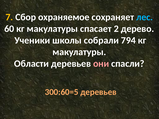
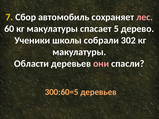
охраняемое: охраняемое -> автомобиль
лес colour: light blue -> pink
2: 2 -> 5
794: 794 -> 302
